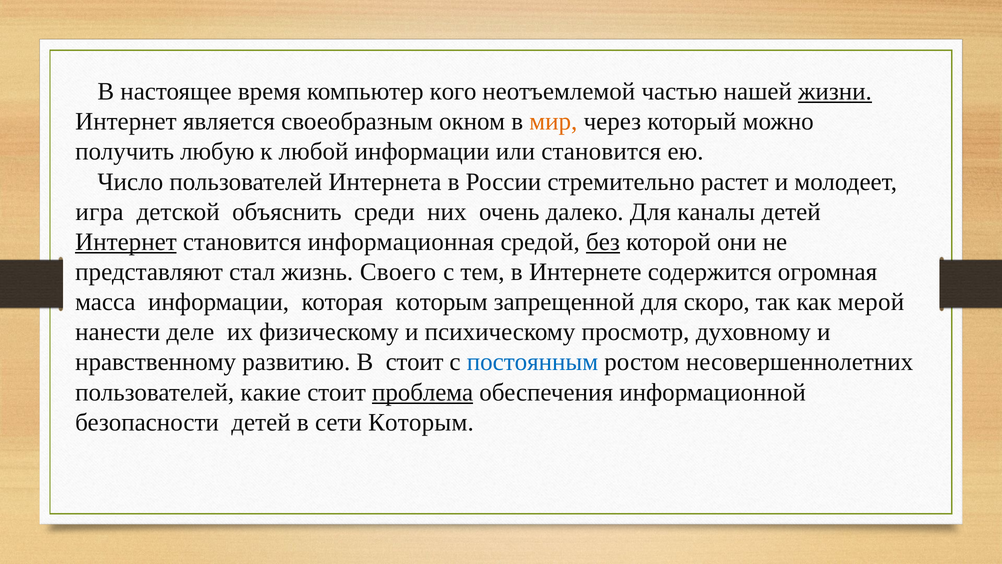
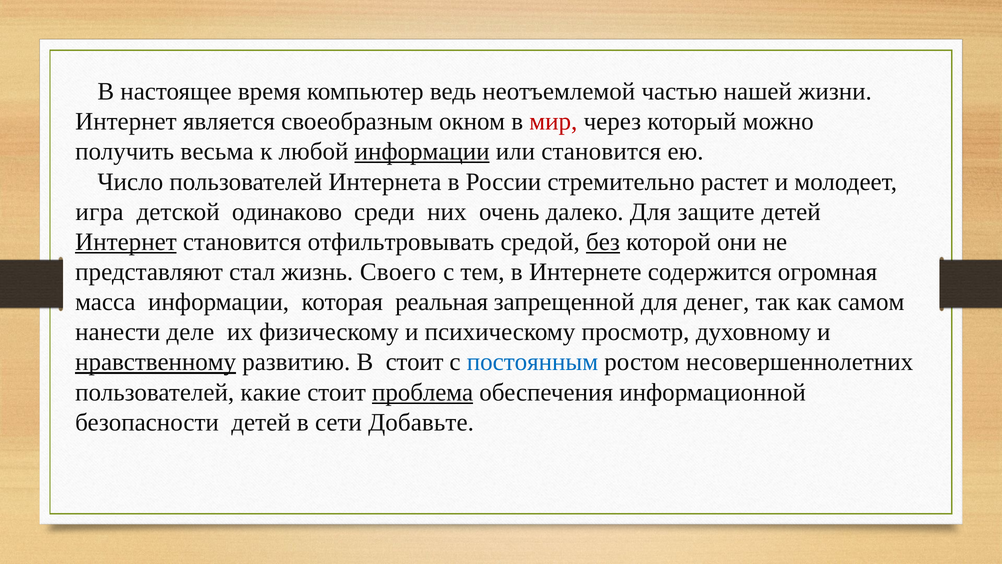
кого: кого -> ведь
жизни underline: present -> none
мир colour: orange -> red
любую: любую -> весьма
информации at (422, 152) underline: none -> present
объяснить: объяснить -> одинаково
каналы: каналы -> защите
информационная: информационная -> отфильтровывать
которая которым: которым -> реальная
скоро: скоро -> денег
мерой: мерой -> самом
нравственному underline: none -> present
сети Которым: Которым -> Добавьте
